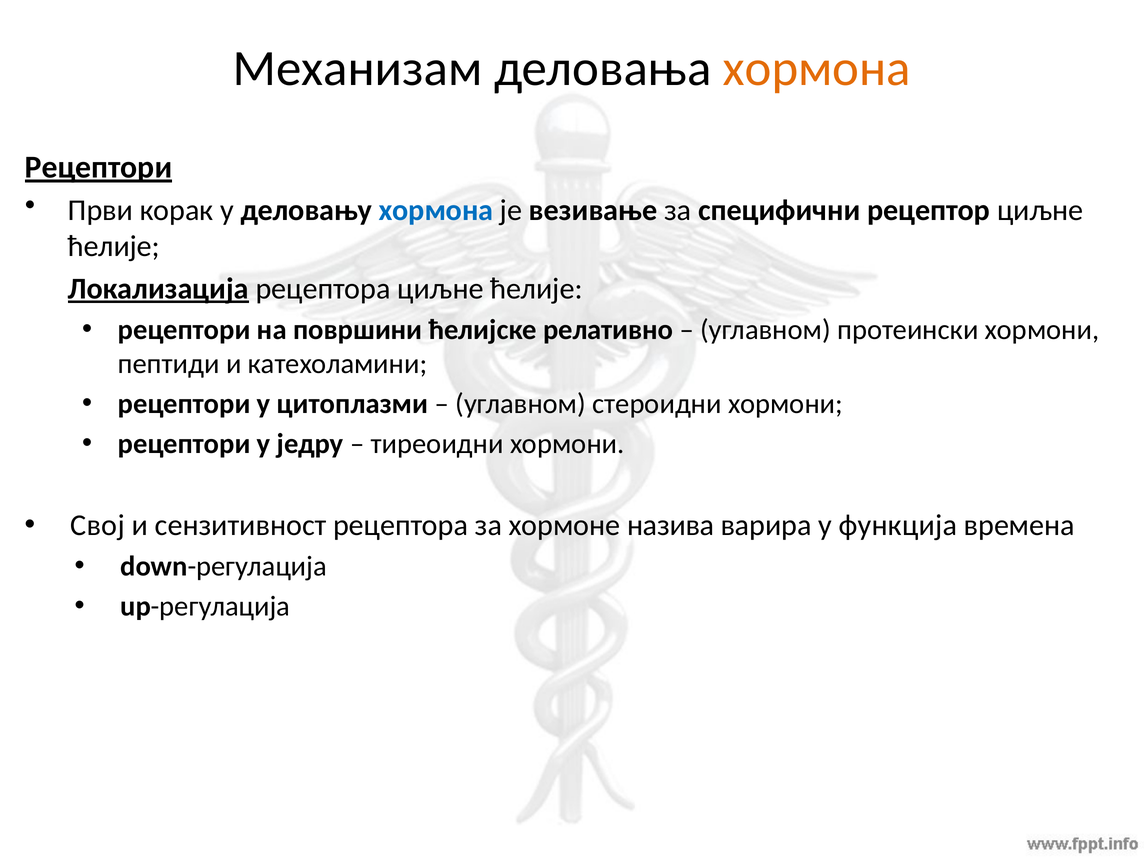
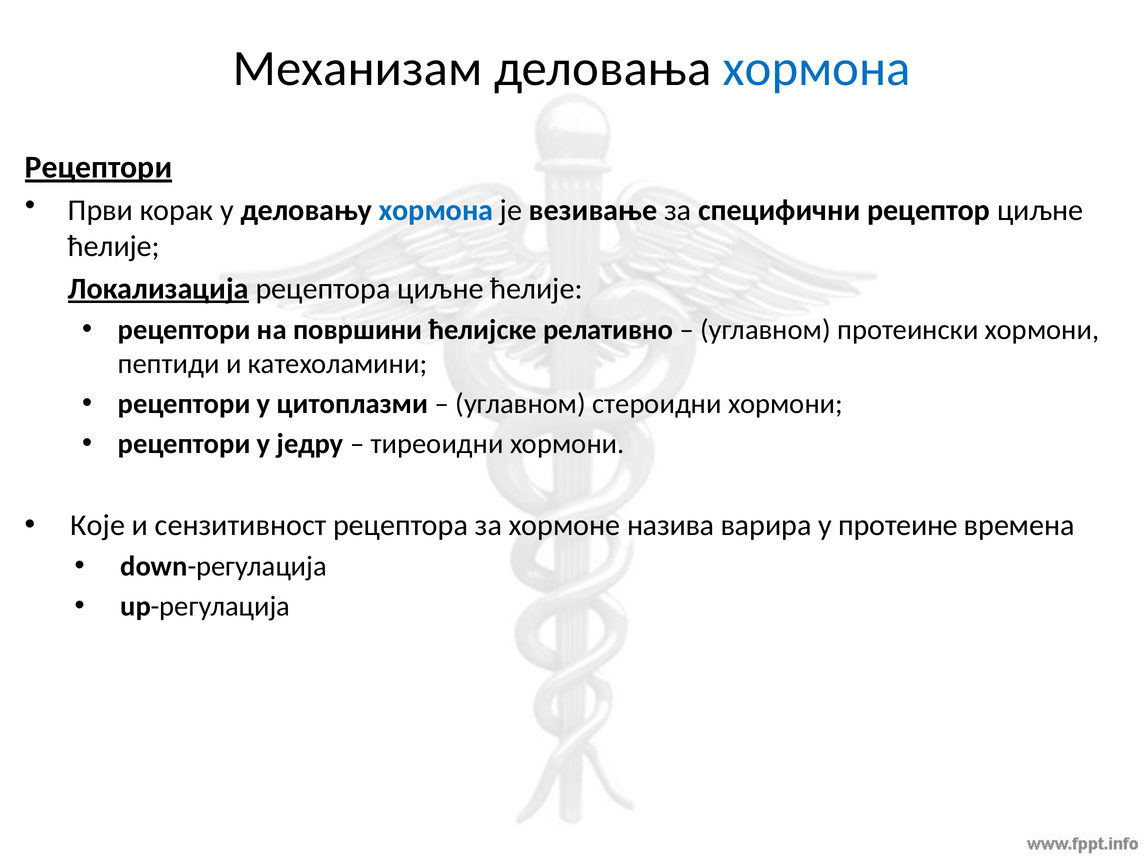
хормона at (817, 69) colour: orange -> blue
Свој: Свој -> Које
функција: функција -> протеине
